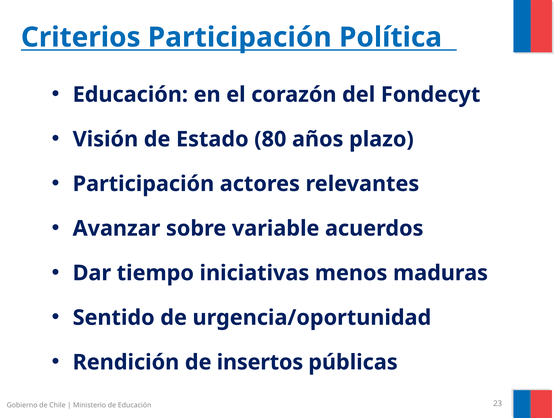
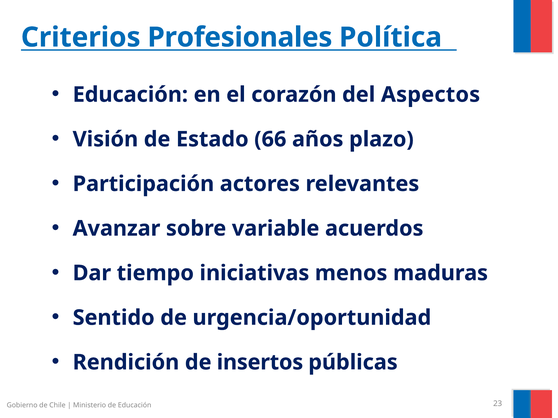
Criterios Participación: Participación -> Profesionales
Fondecyt: Fondecyt -> Aspectos
80: 80 -> 66
